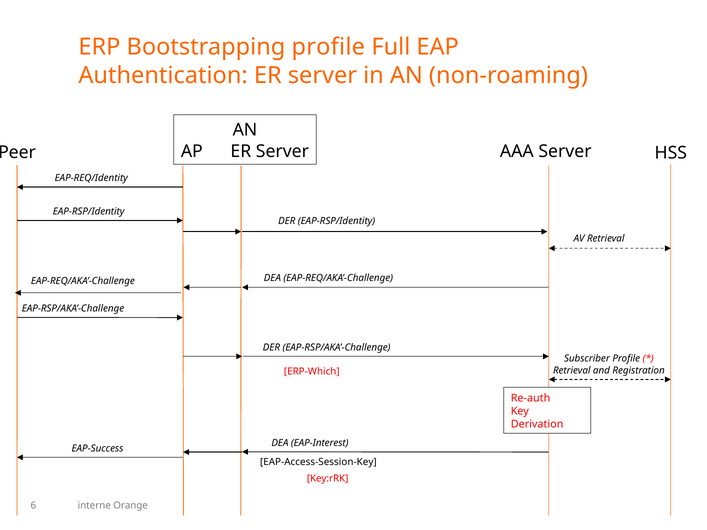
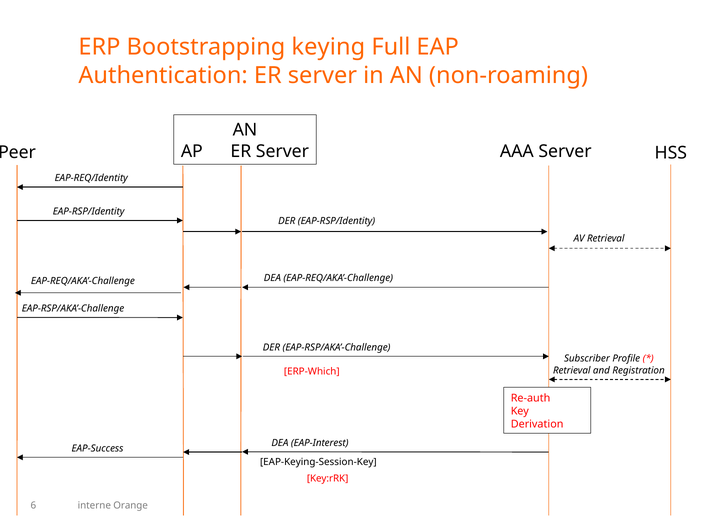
Bootstrapping profile: profile -> keying
EAP-Access-Session-Key: EAP-Access-Session-Key -> EAP-Keying-Session-Key
